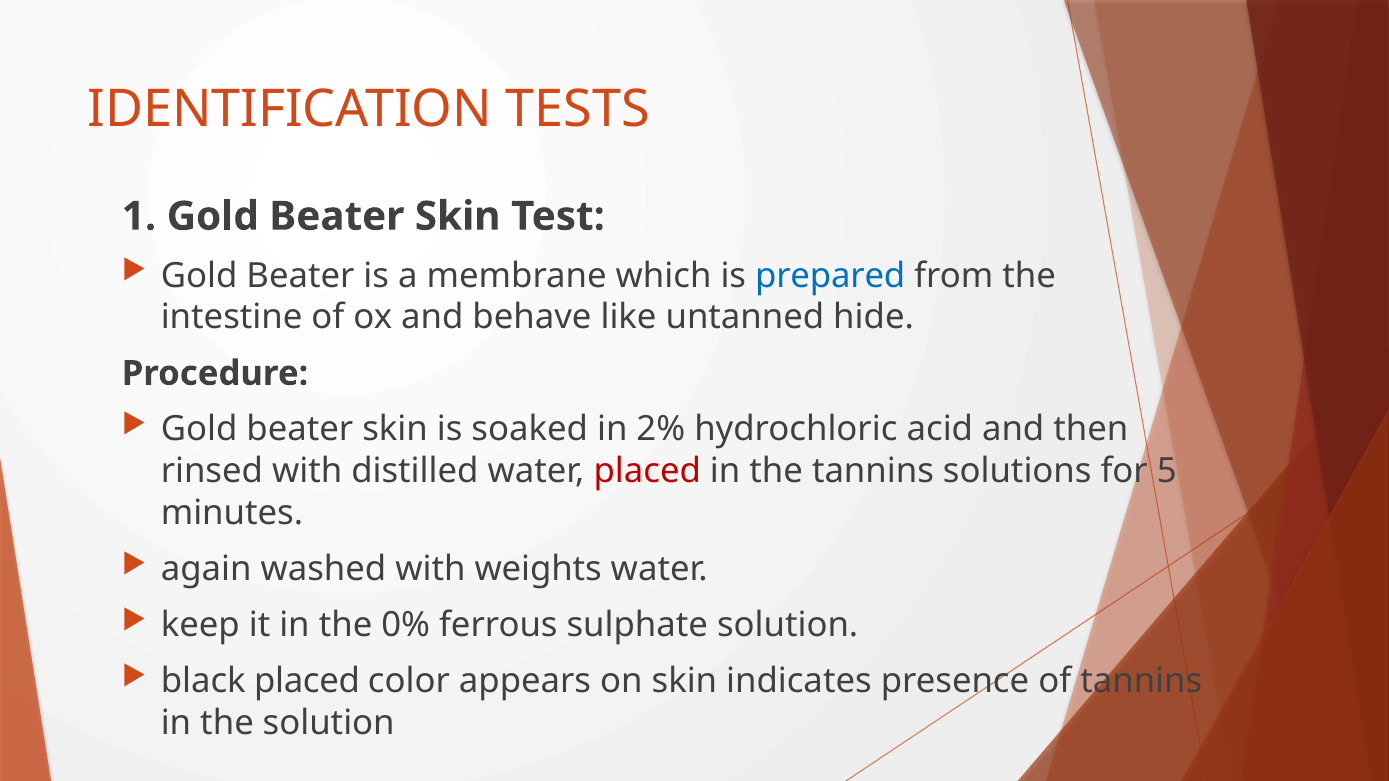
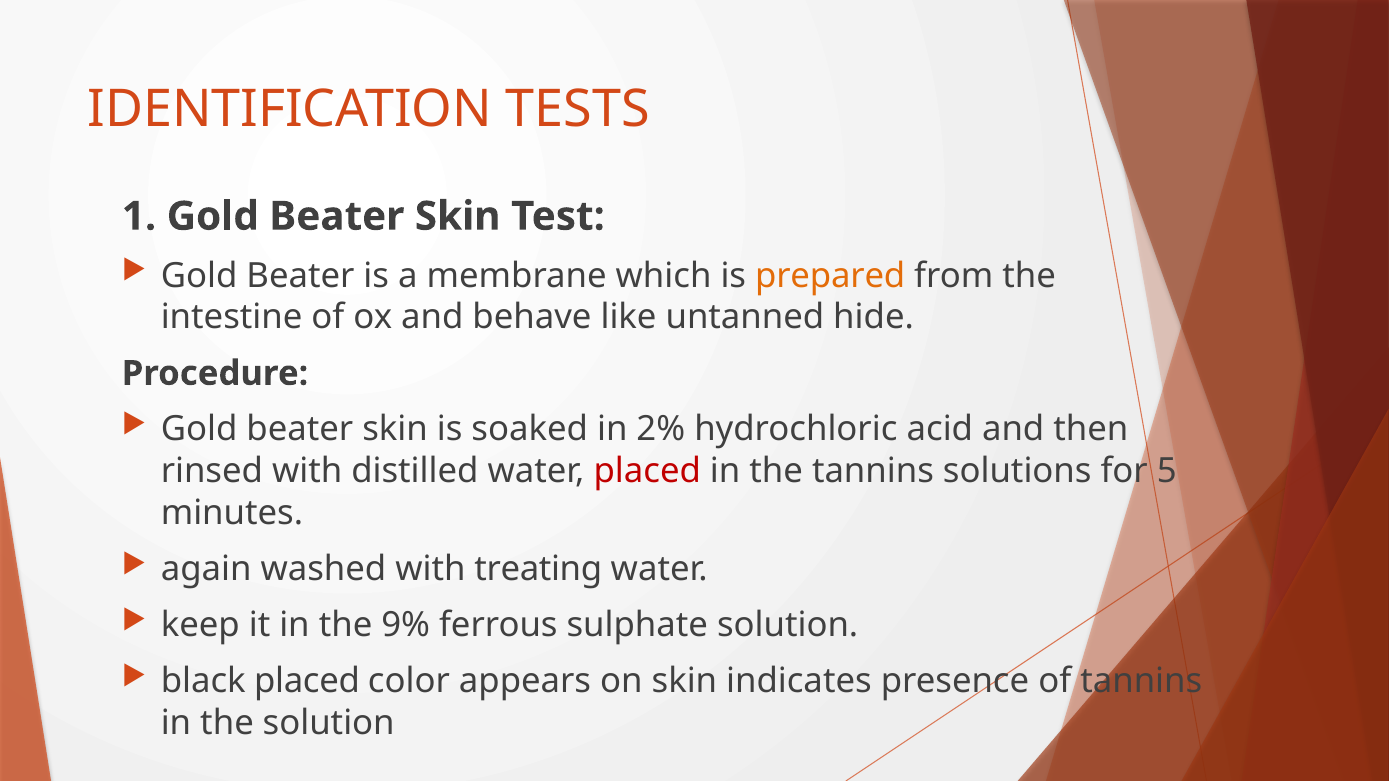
prepared colour: blue -> orange
weights: weights -> treating
0%: 0% -> 9%
